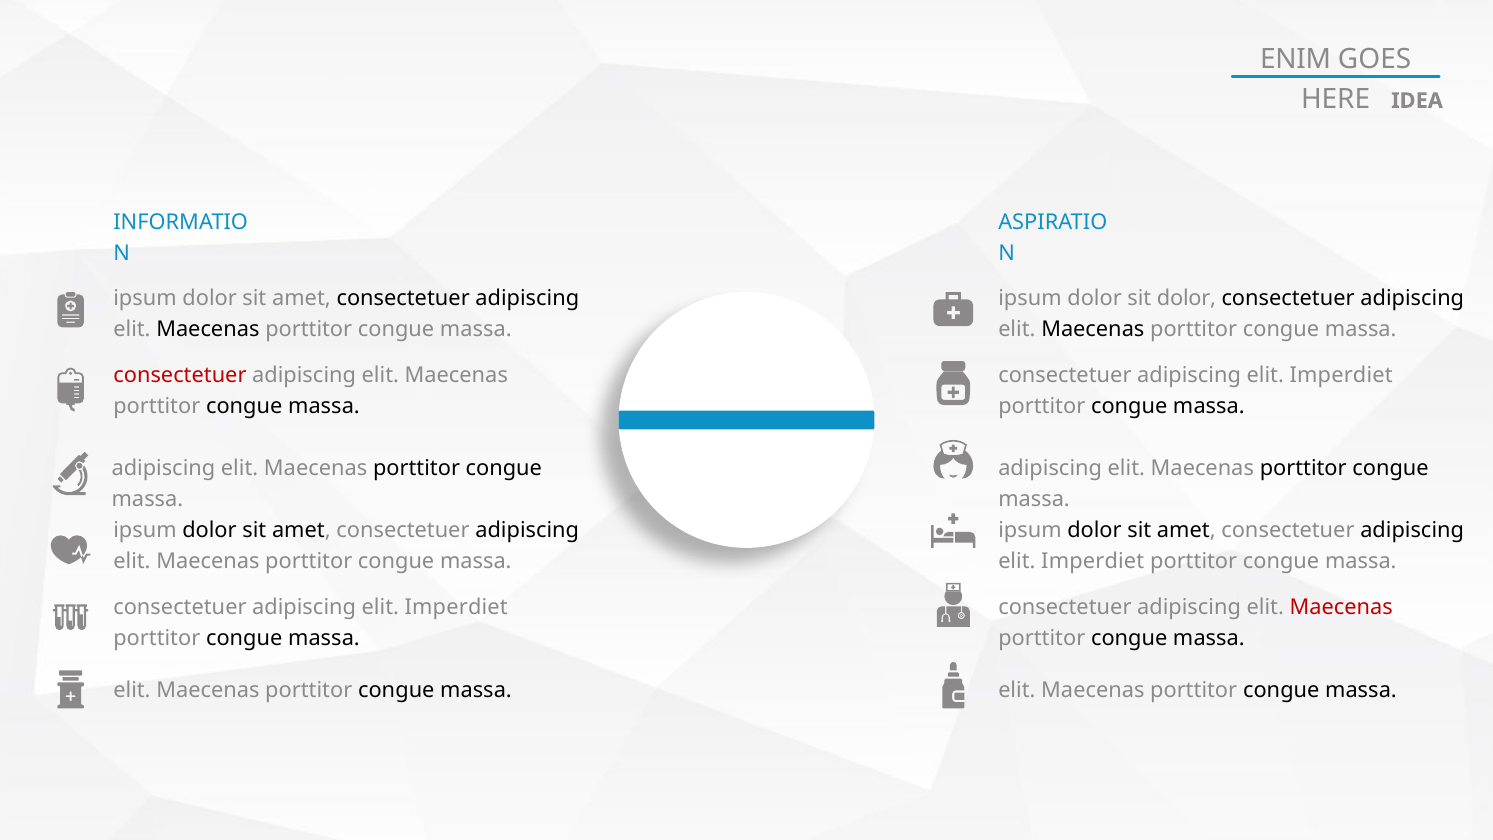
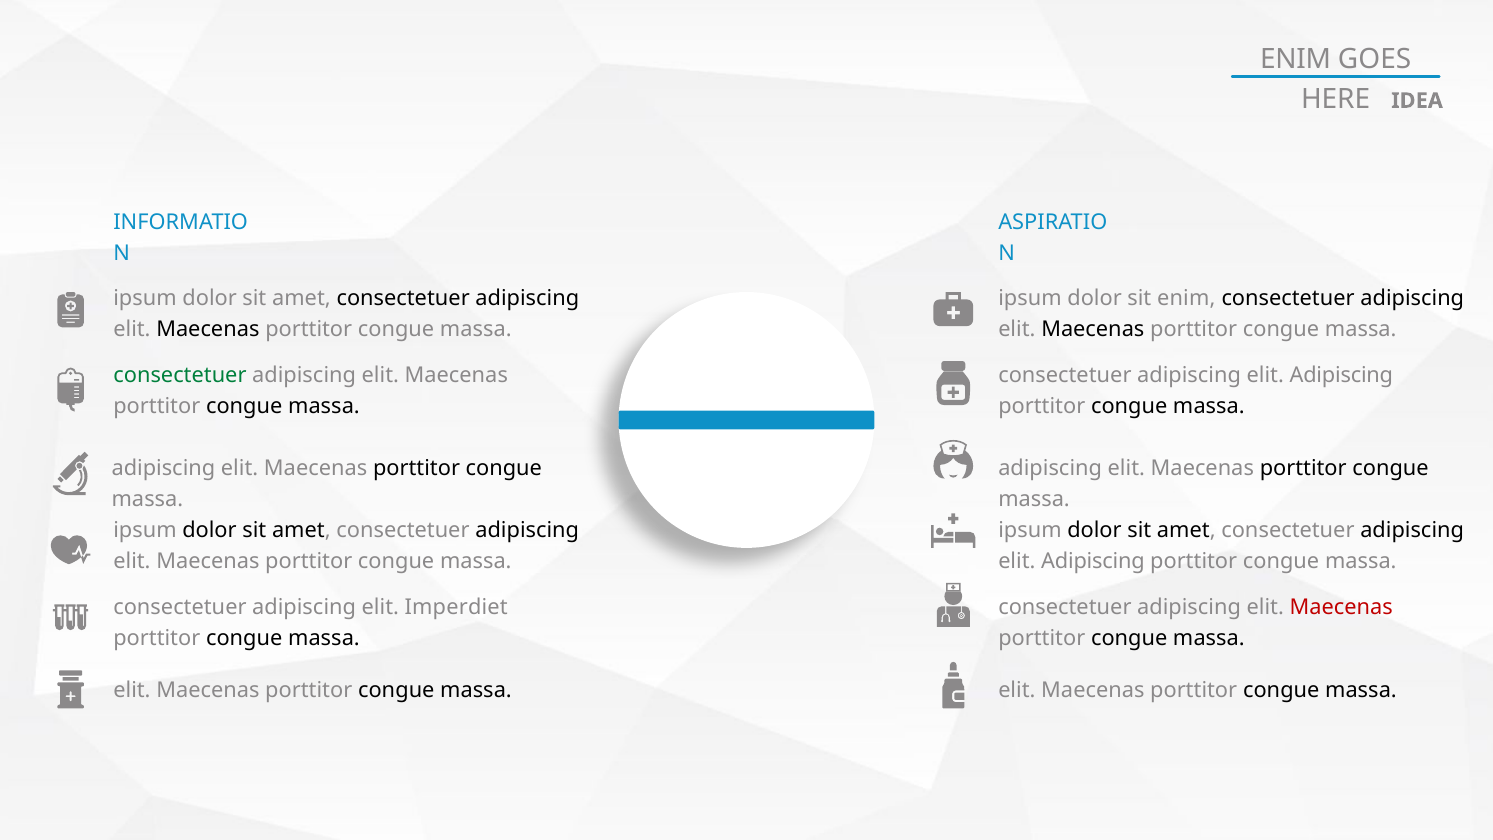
sit dolor: dolor -> enim
consectetuer at (180, 375) colour: red -> green
Imperdiet at (1341, 375): Imperdiet -> Adipiscing
Imperdiet at (1093, 561): Imperdiet -> Adipiscing
